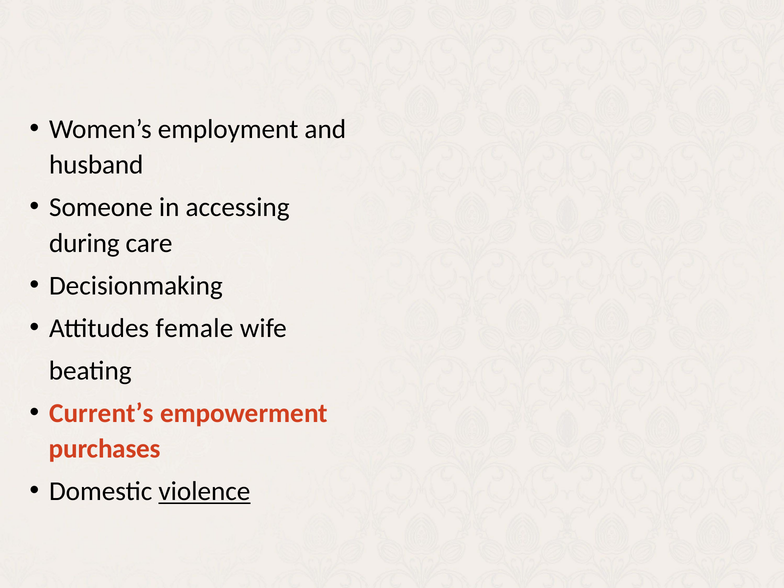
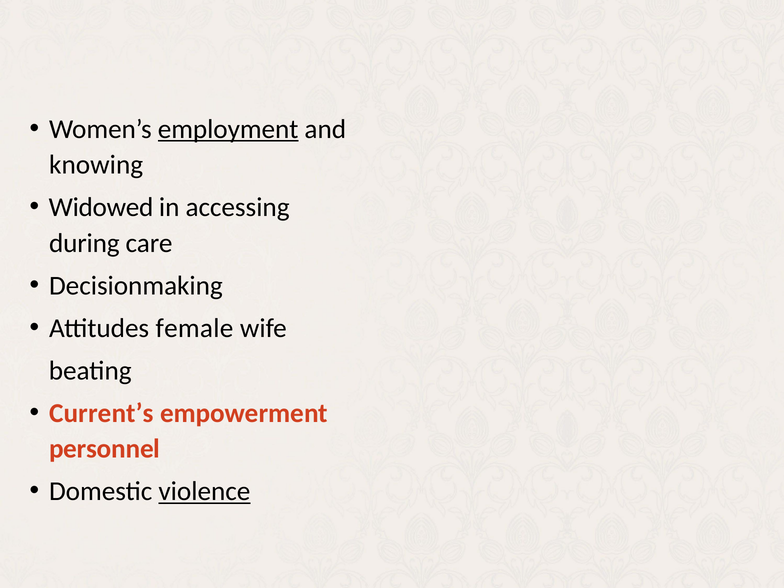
employment underline: none -> present
husband: husband -> knowing
Someone: Someone -> Widowed
purchases: purchases -> personnel
